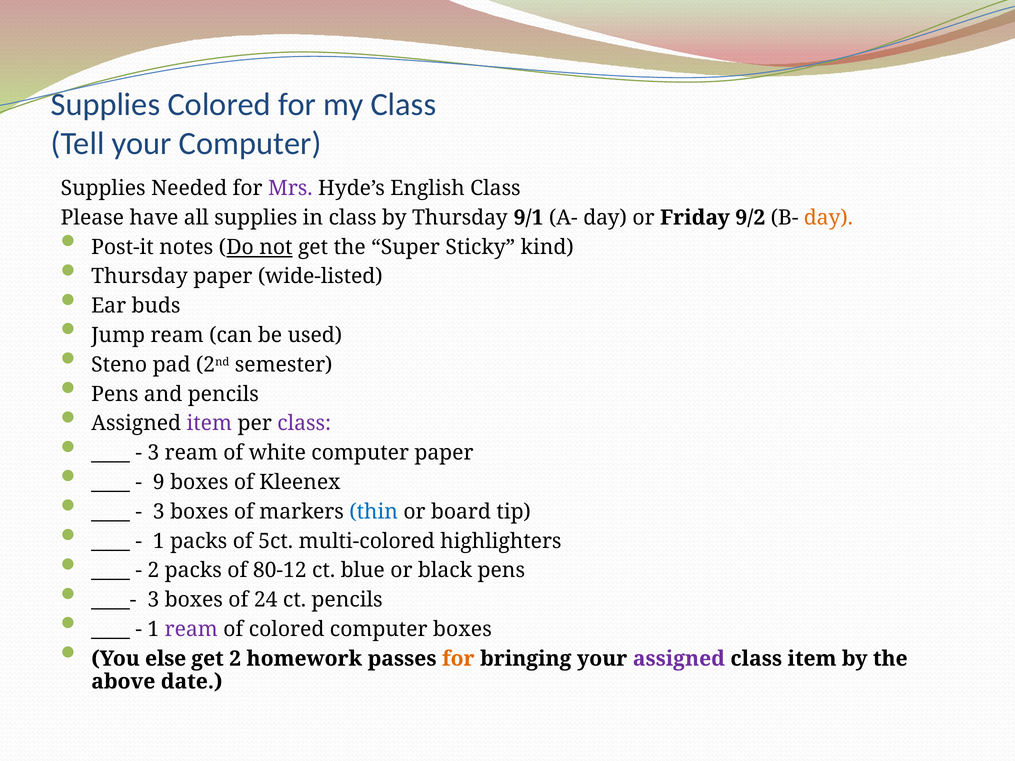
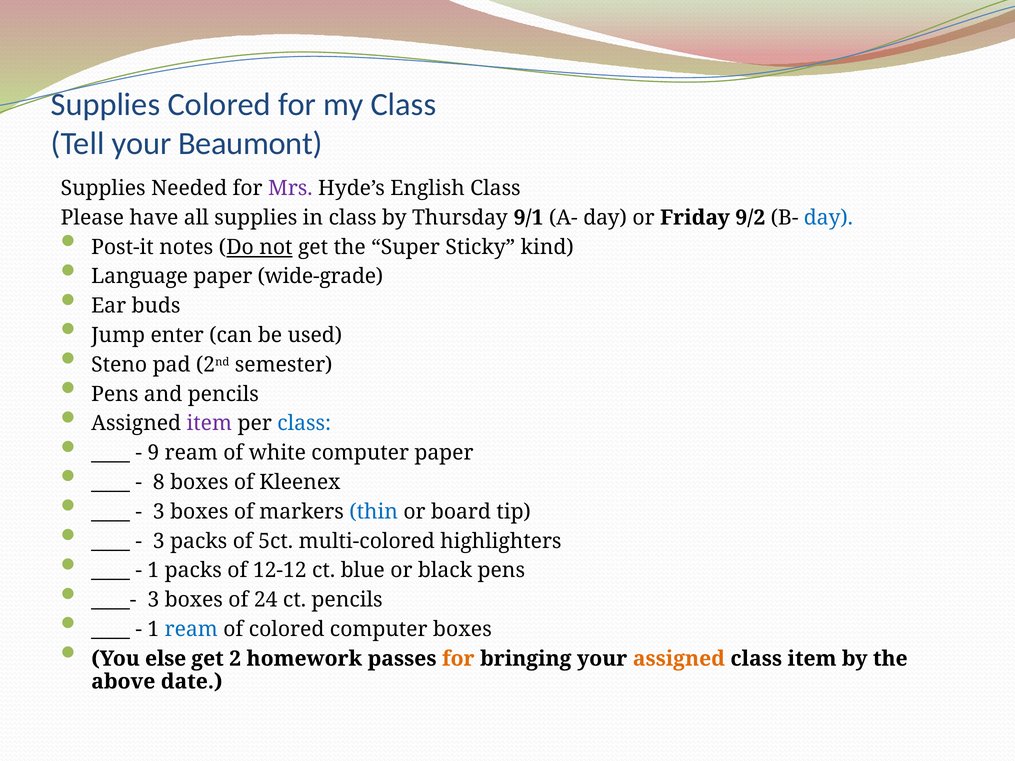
your Computer: Computer -> Beaumont
day at (828, 218) colour: orange -> blue
Thursday at (139, 277): Thursday -> Language
wide-listed: wide-listed -> wide-grade
Jump ream: ream -> enter
class at (304, 424) colour: purple -> blue
3 at (153, 453): 3 -> 9
9: 9 -> 8
1 at (159, 541): 1 -> 3
2 at (153, 571): 2 -> 1
80-12: 80-12 -> 12-12
ream at (191, 629) colour: purple -> blue
assigned at (679, 659) colour: purple -> orange
